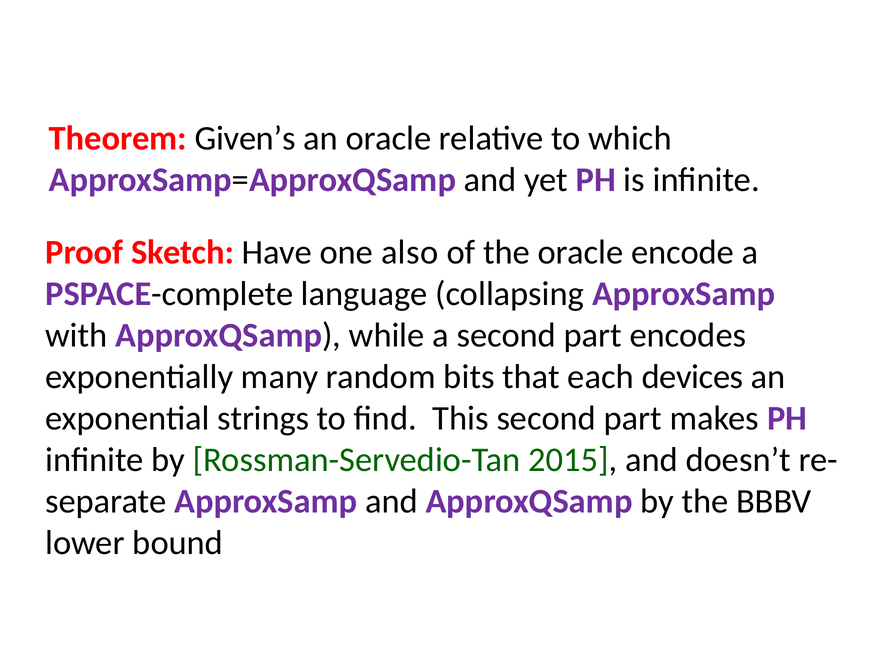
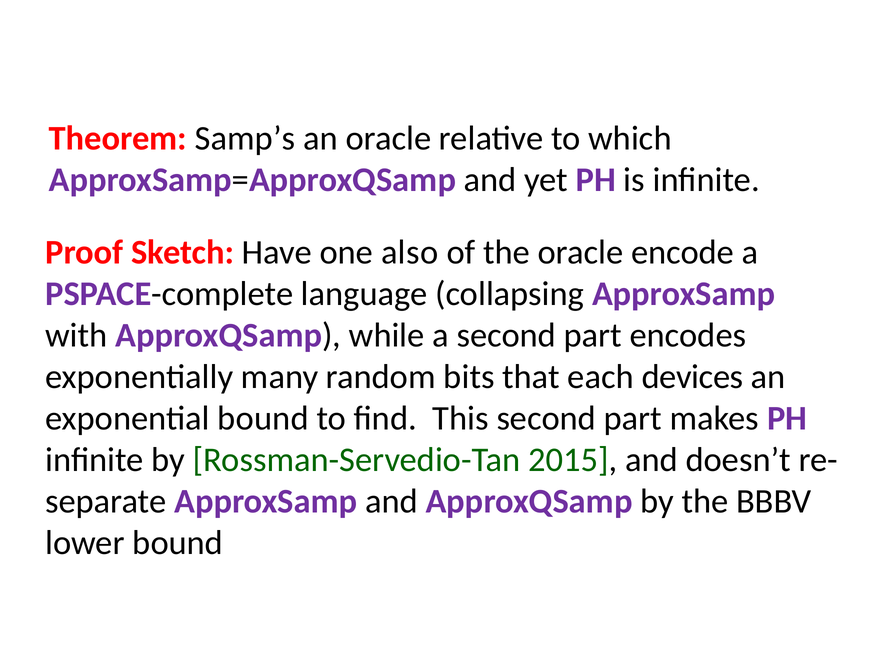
Given’s: Given’s -> Samp’s
exponential strings: strings -> bound
